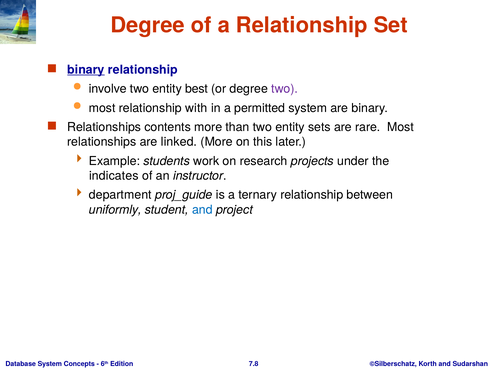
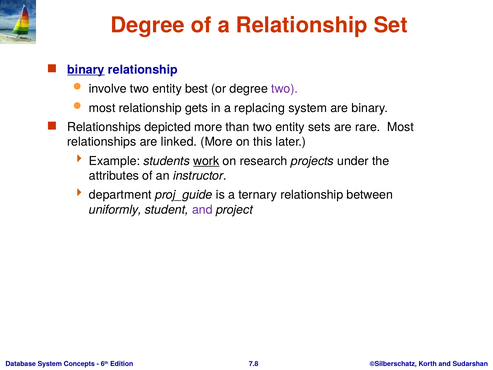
with: with -> gets
permitted: permitted -> replacing
contents: contents -> depicted
work underline: none -> present
indicates: indicates -> attributes
and at (202, 210) colour: blue -> purple
